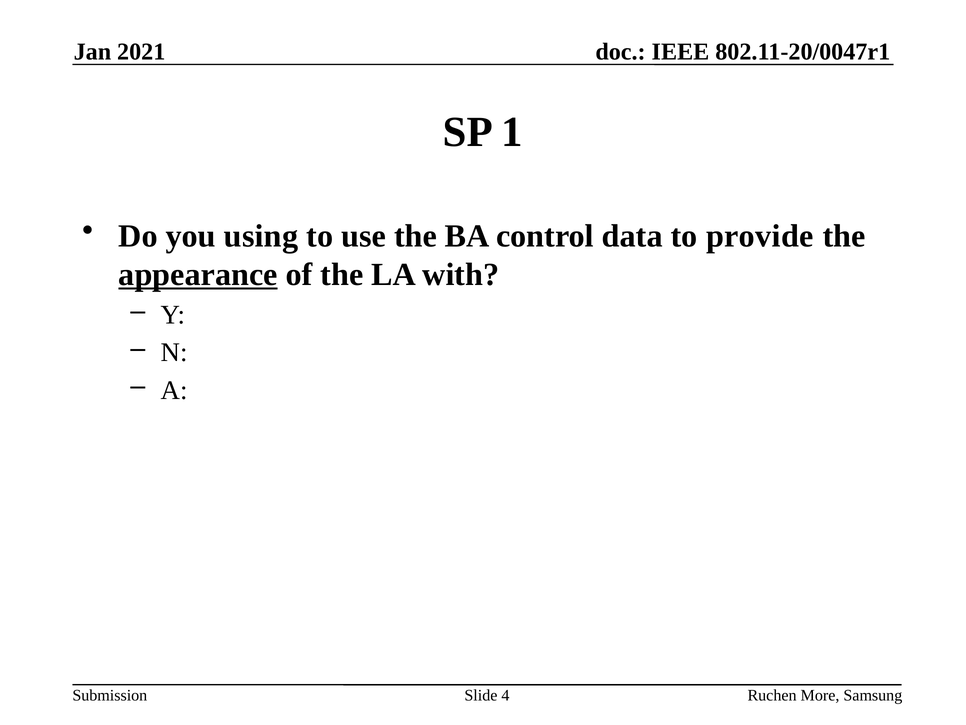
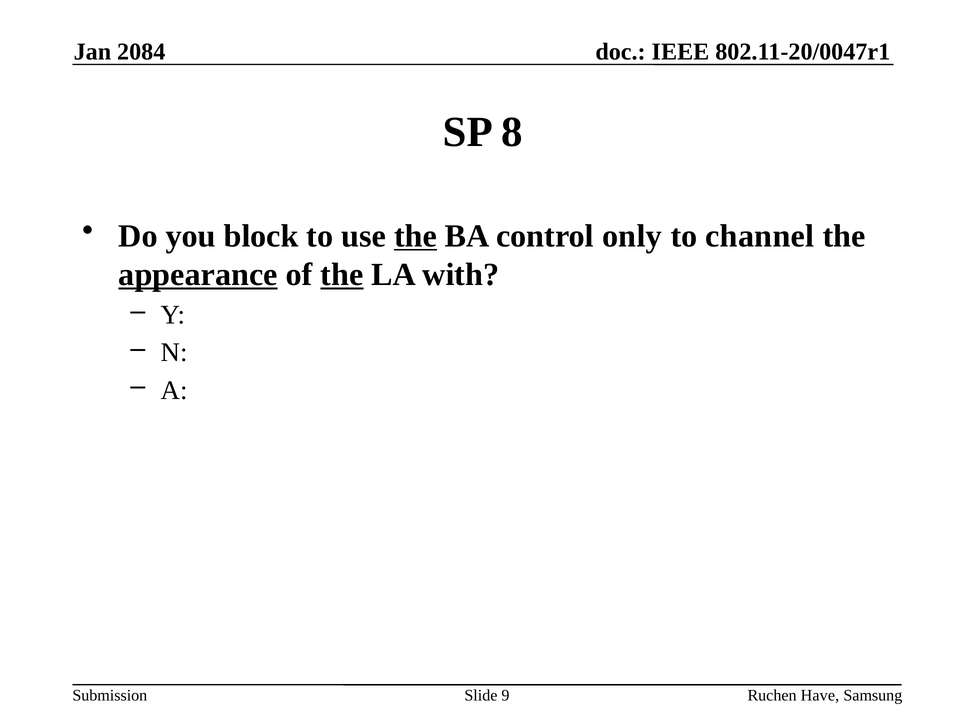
2021: 2021 -> 2084
1: 1 -> 8
using: using -> block
the at (415, 236) underline: none -> present
data: data -> only
provide: provide -> channel
the at (342, 274) underline: none -> present
4: 4 -> 9
More: More -> Have
